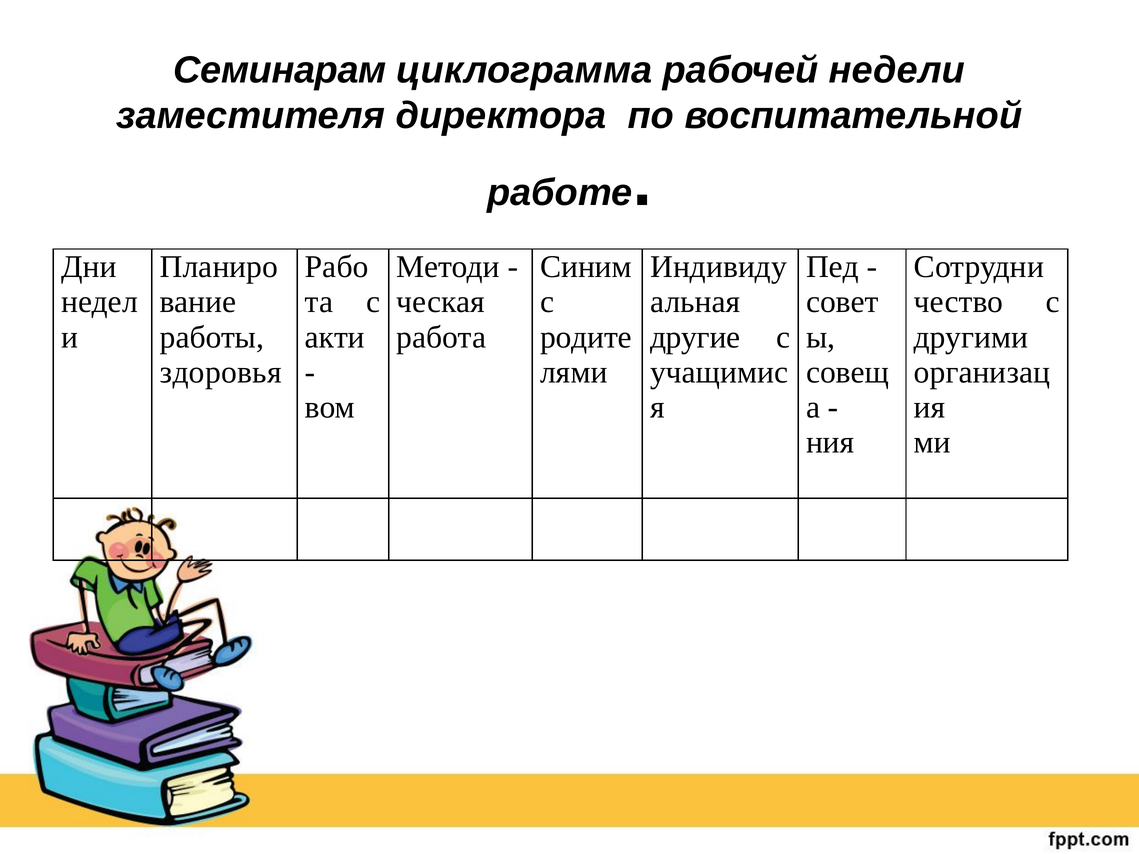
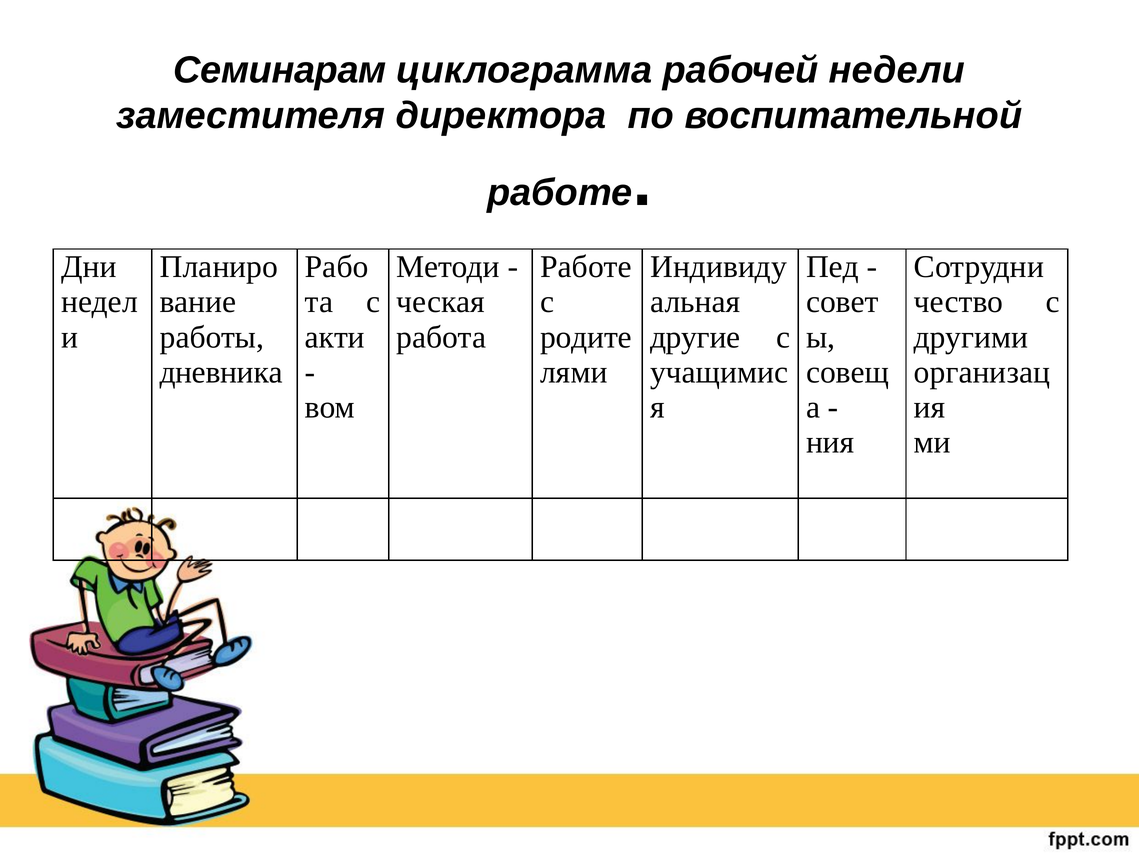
Синим at (586, 267): Синим -> Работе
здоровья: здоровья -> дневника
